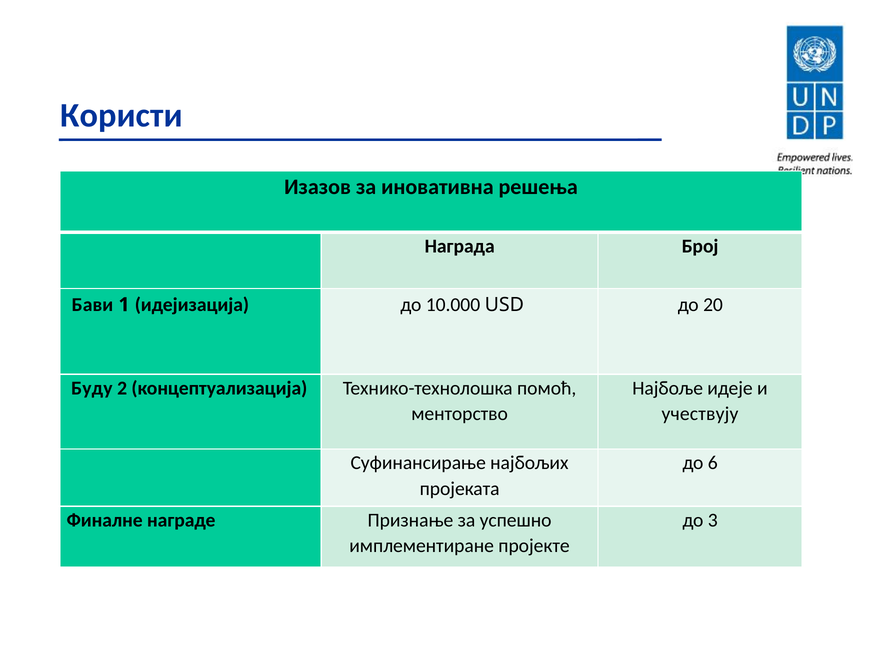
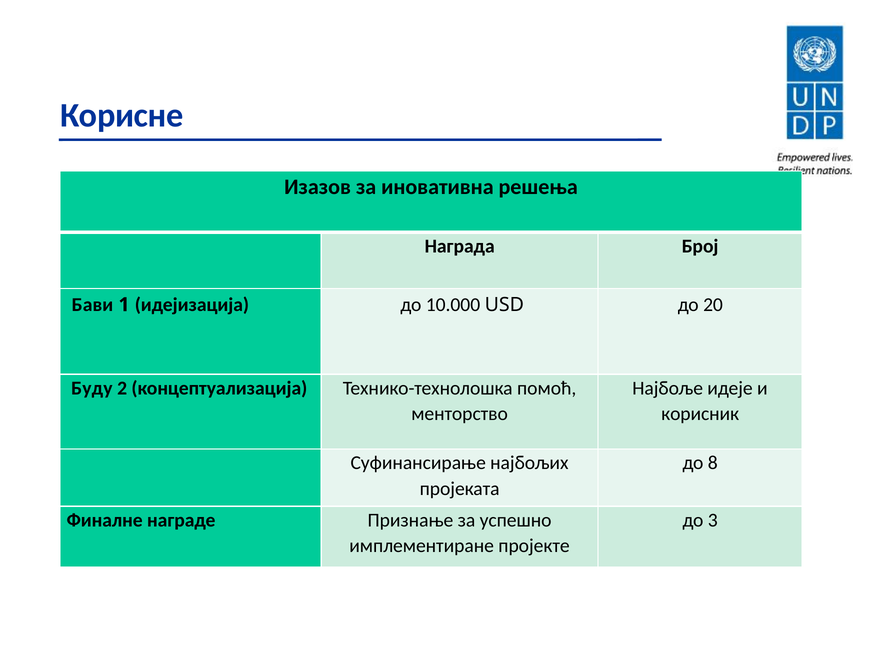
Користи: Користи -> Корисне
учествују: учествују -> корисник
6: 6 -> 8
